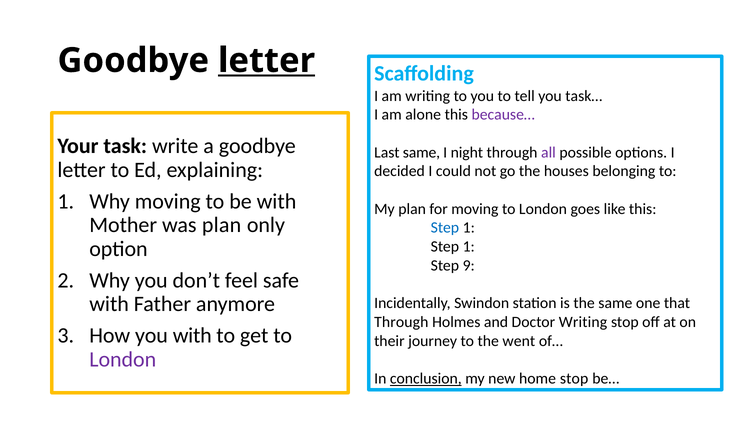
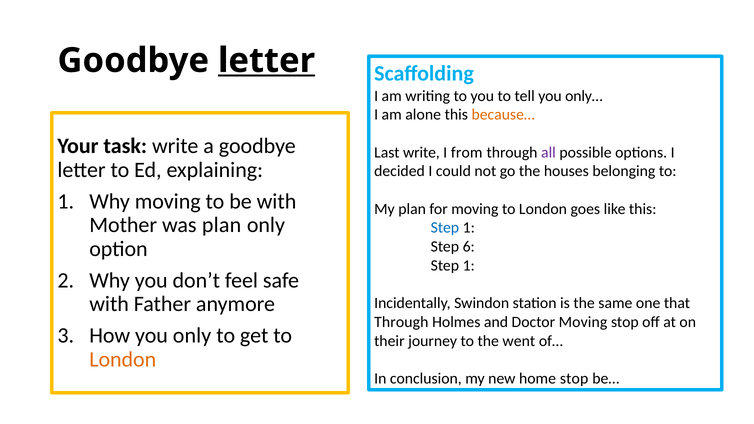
task…: task… -> only…
because… colour: purple -> orange
Last same: same -> write
night: night -> from
1 at (469, 247): 1 -> 6
9 at (469, 266): 9 -> 1
Doctor Writing: Writing -> Moving
you with: with -> only
London at (123, 359) colour: purple -> orange
conclusion underline: present -> none
